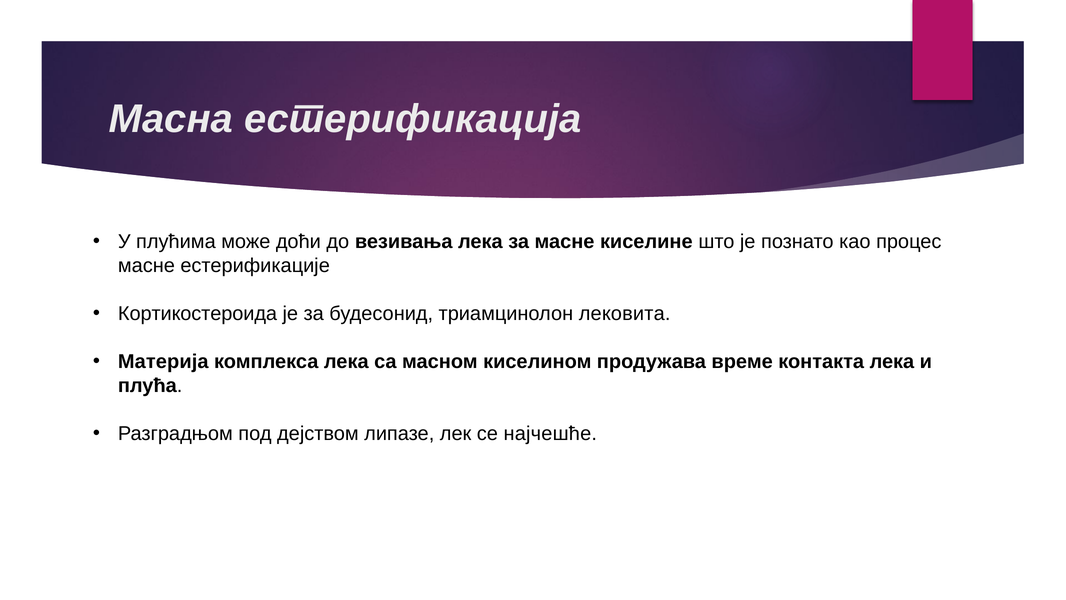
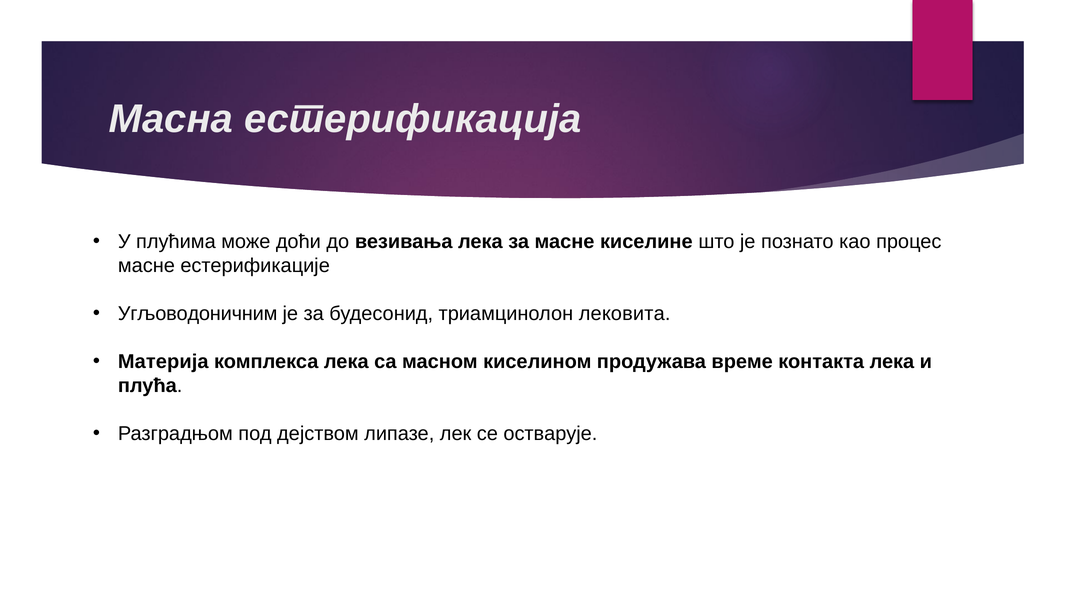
Кортикостероида: Кортикостероида -> Угљоводоничним
најчешће: најчешће -> остварује
